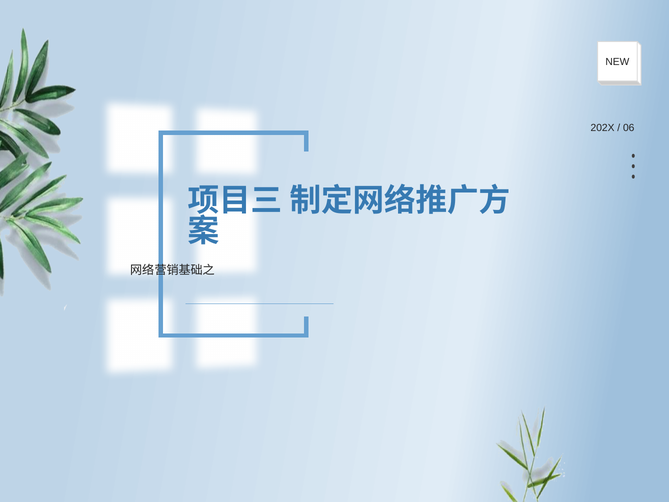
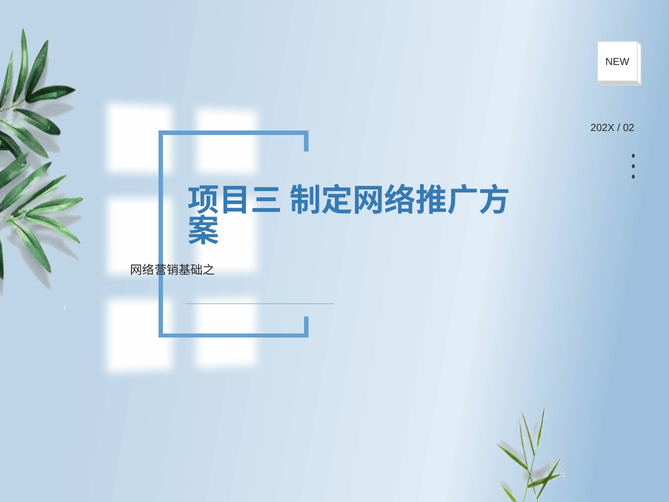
06: 06 -> 02
